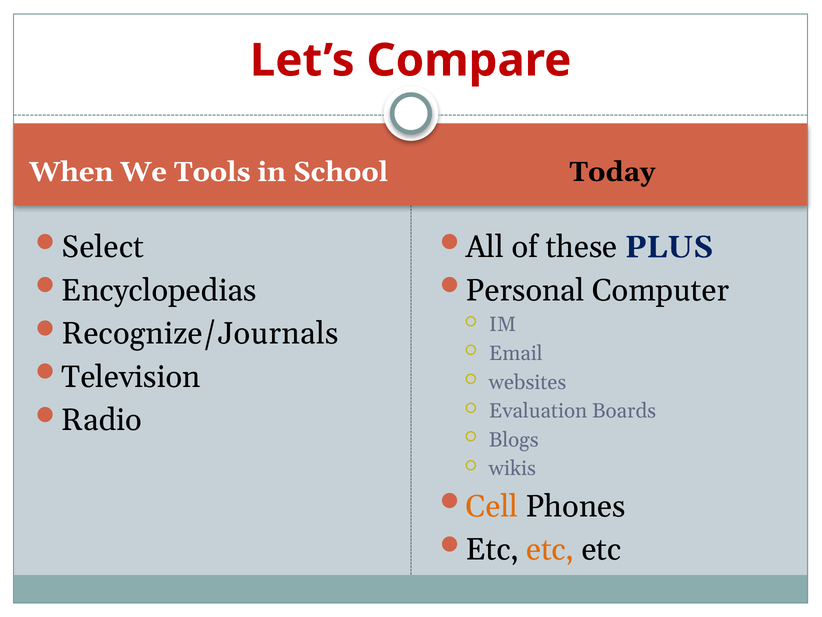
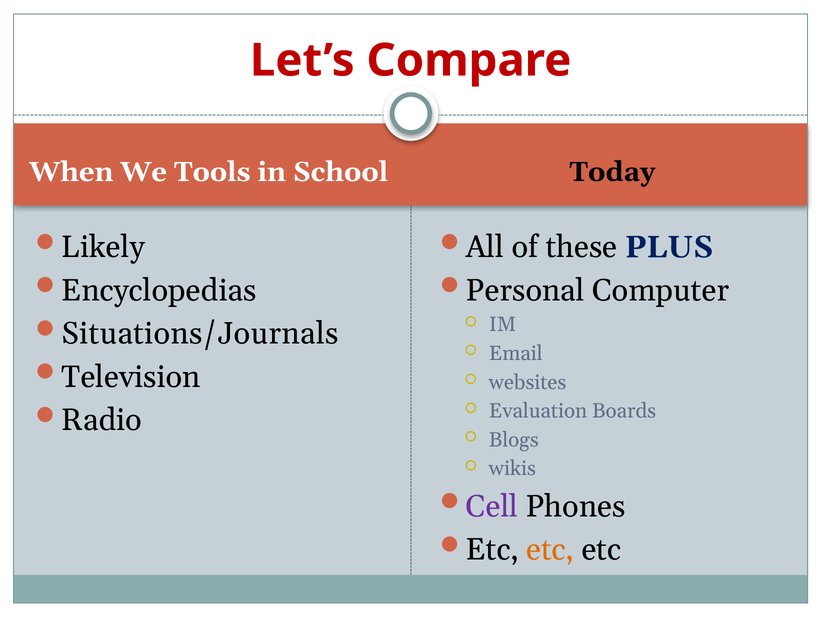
Select: Select -> Likely
Recognize/Journals: Recognize/Journals -> Situations/Journals
Cell colour: orange -> purple
